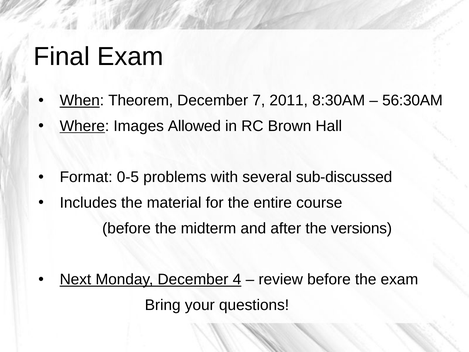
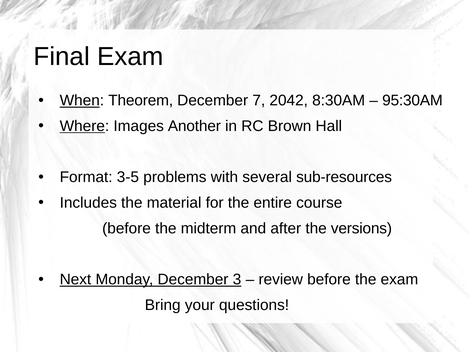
2011: 2011 -> 2042
56:30AM: 56:30AM -> 95:30AM
Allowed: Allowed -> Another
0-5: 0-5 -> 3-5
sub-discussed: sub-discussed -> sub-resources
4: 4 -> 3
